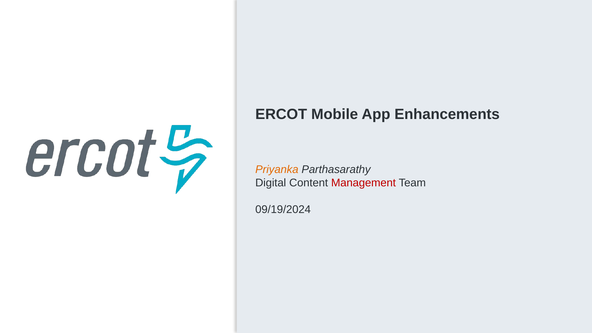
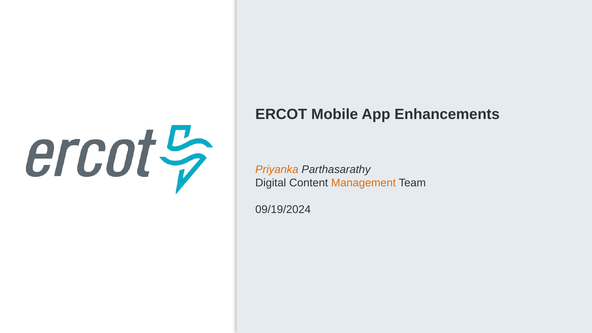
Management colour: red -> orange
